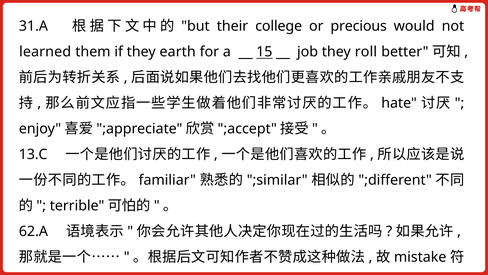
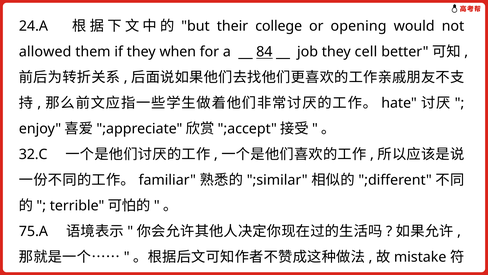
31.A: 31.A -> 24.A
precious: precious -> opening
learned: learned -> allowed
earth: earth -> when
15: 15 -> 84
roll: roll -> cell
13.C: 13.C -> 32.C
62.A: 62.A -> 75.A
